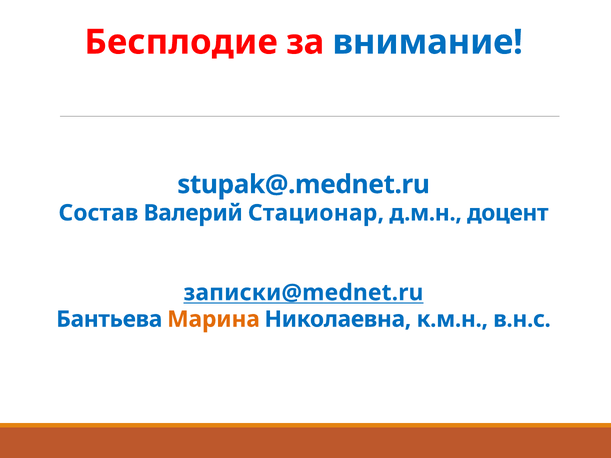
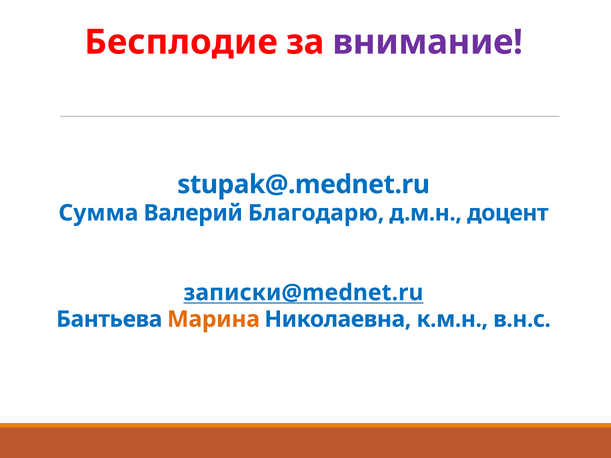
внимание colour: blue -> purple
Состав: Состав -> Сумма
Стационар: Стационар -> Благодарю
